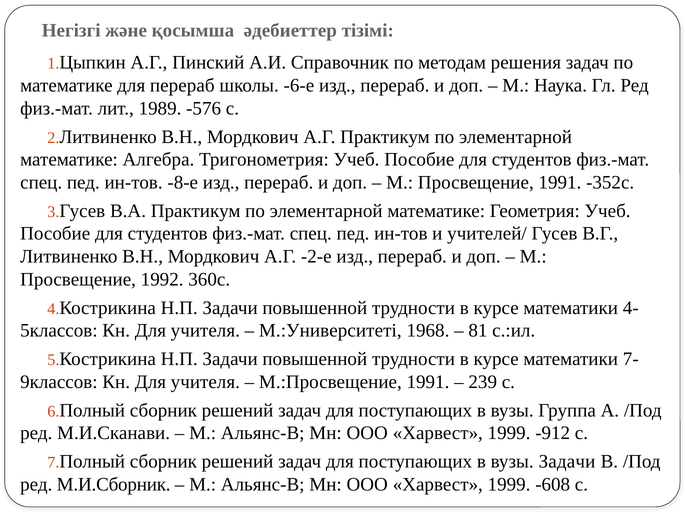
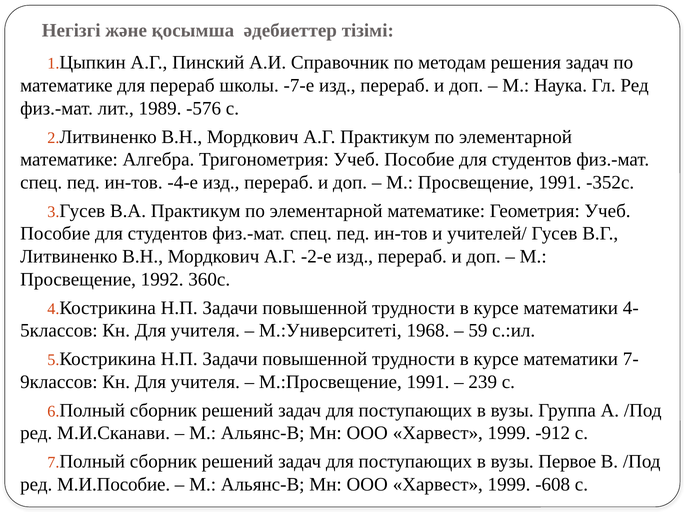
-6-е: -6-е -> -7-е
-8-е: -8-е -> -4-е
81: 81 -> 59
вузы Задачи: Задачи -> Первое
М.И.Сборник: М.И.Сборник -> М.И.Пособие
